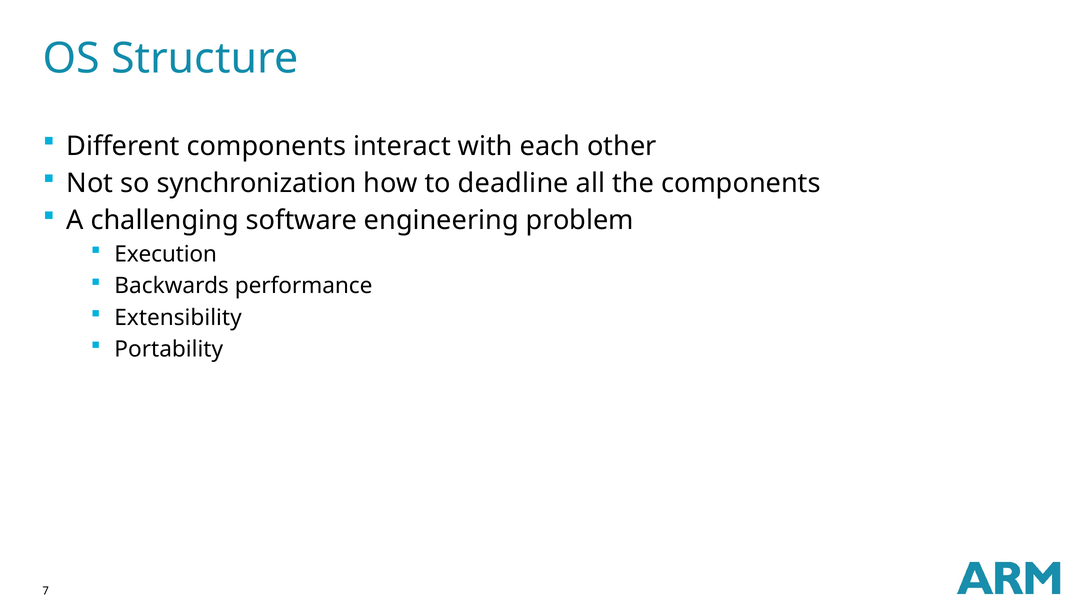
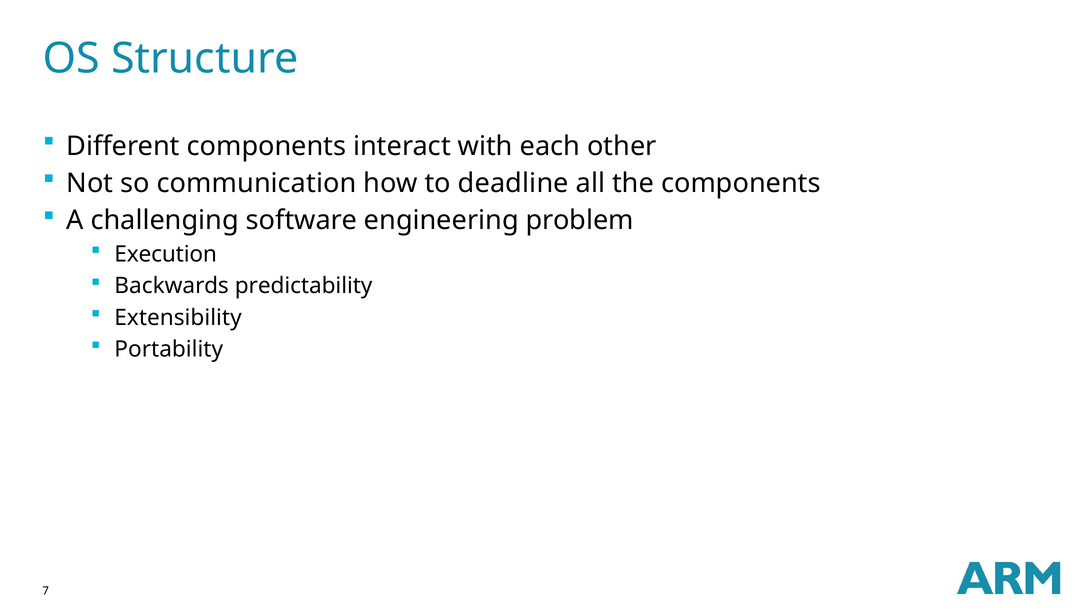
synchronization: synchronization -> communication
performance: performance -> predictability
